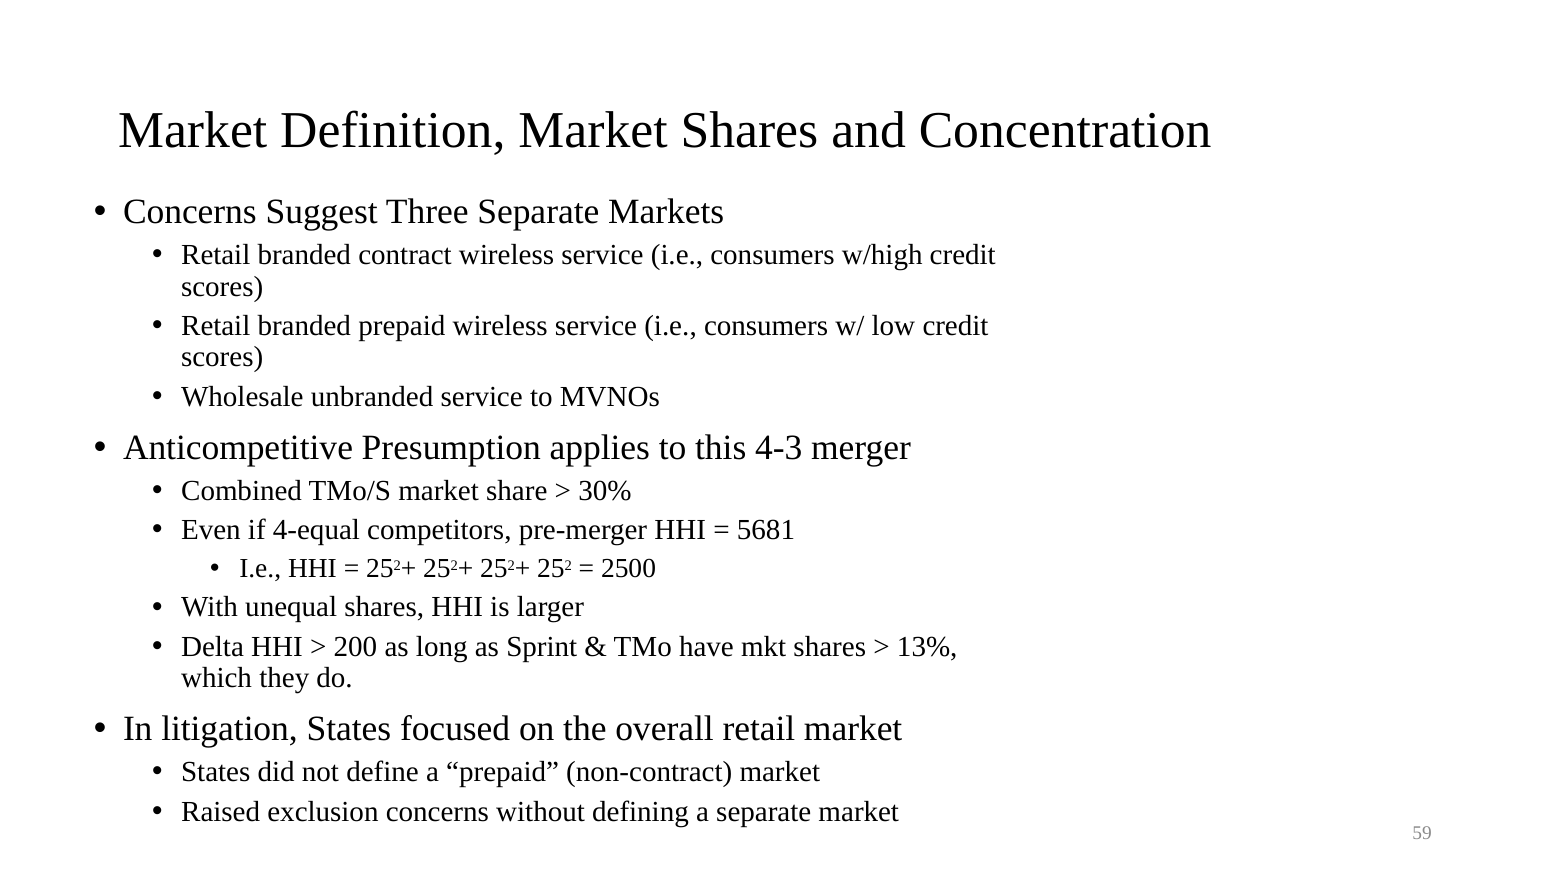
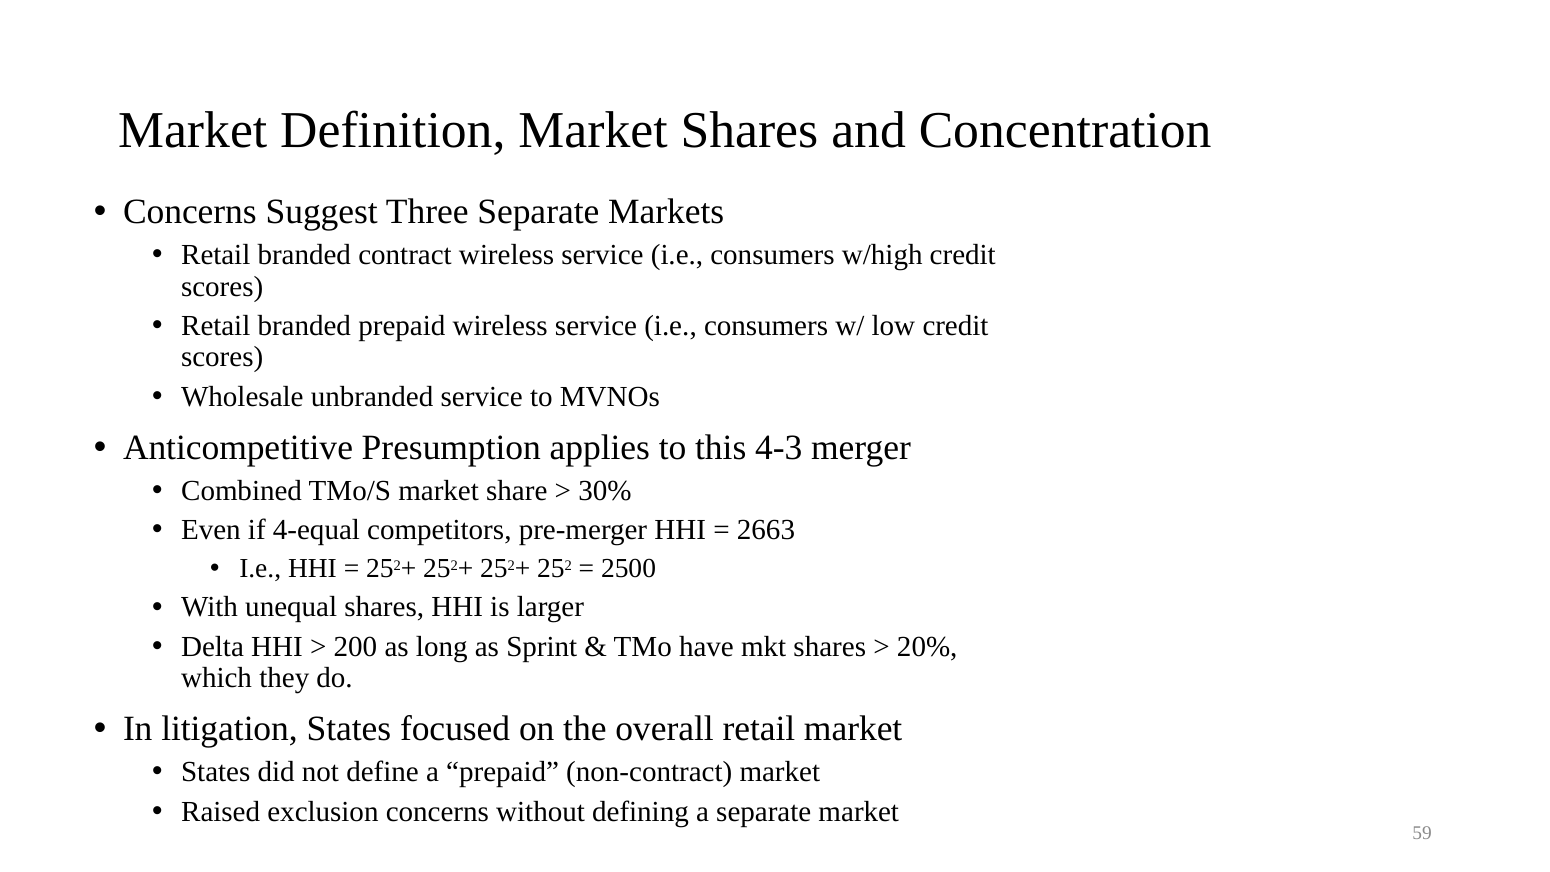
5681: 5681 -> 2663
13%: 13% -> 20%
